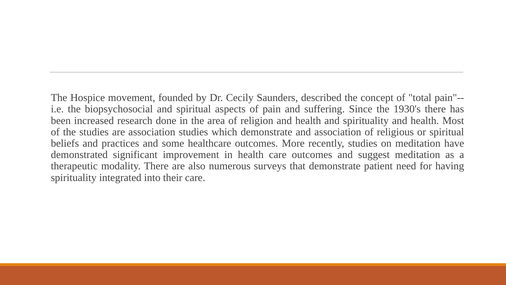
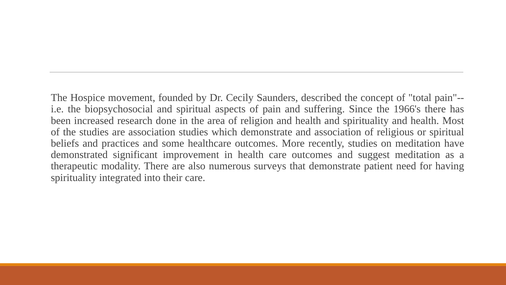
1930's: 1930's -> 1966's
